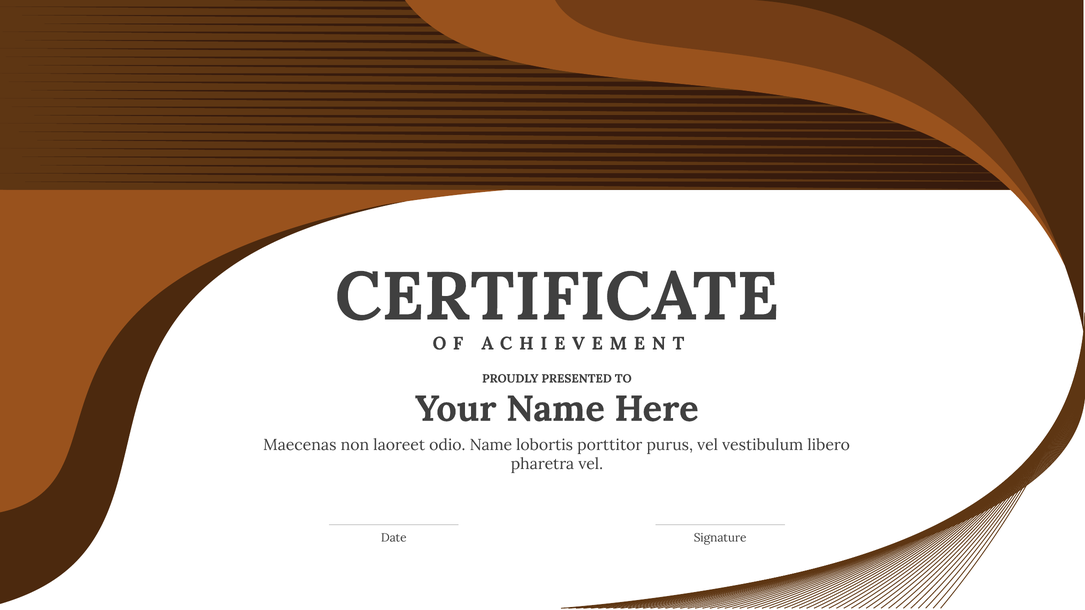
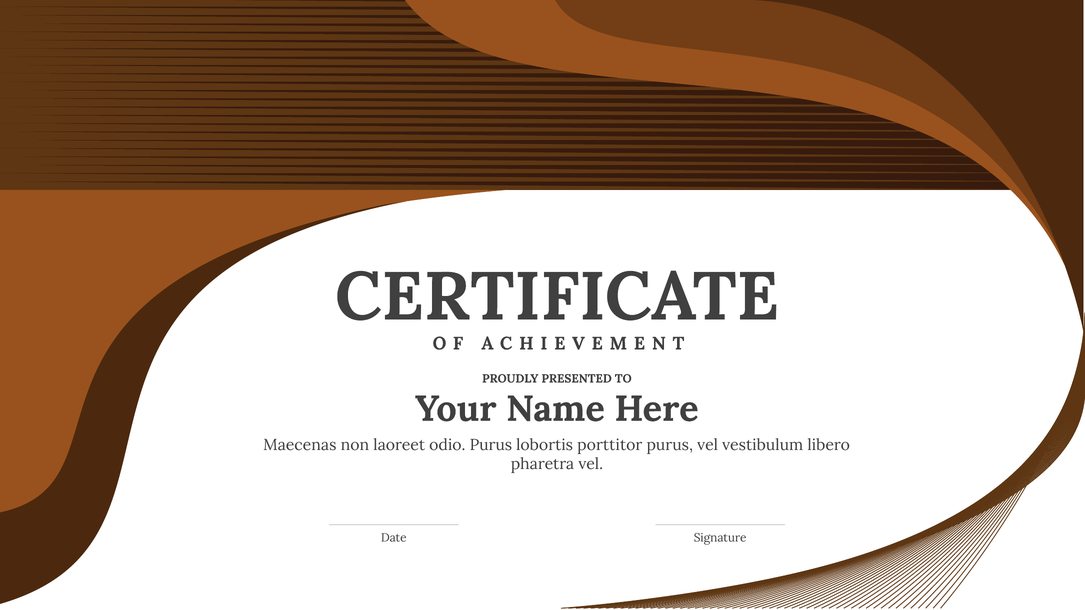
odio Name: Name -> Purus
